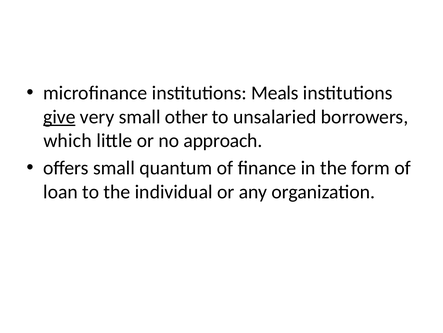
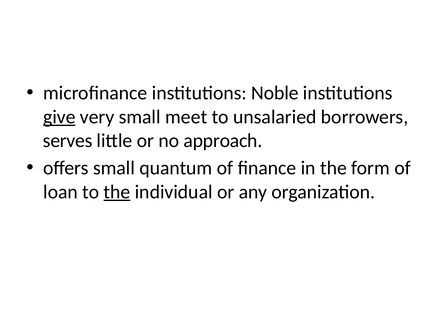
Meals: Meals -> Noble
other: other -> meet
which: which -> serves
the at (117, 191) underline: none -> present
